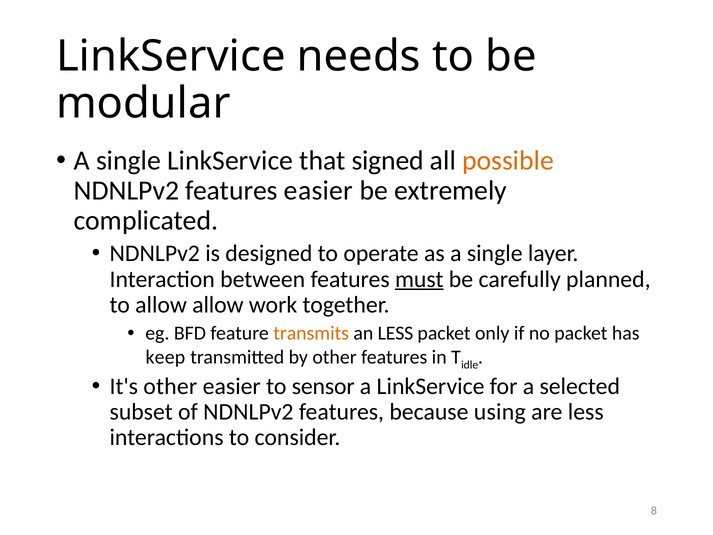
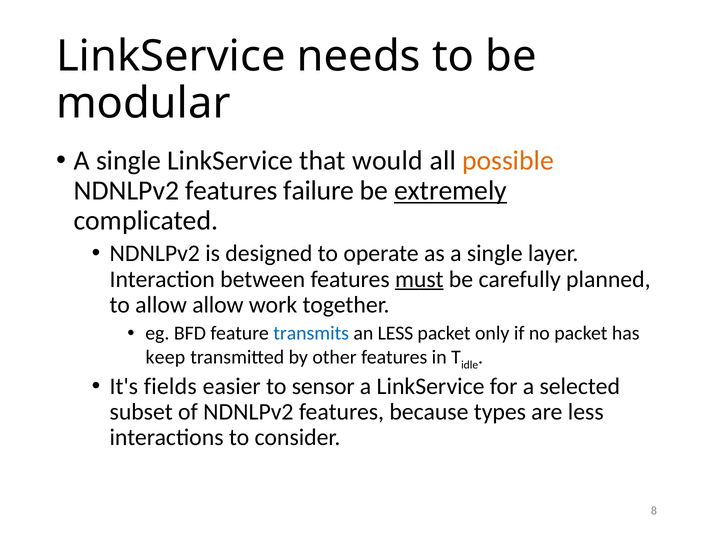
signed: signed -> would
features easier: easier -> failure
extremely underline: none -> present
transmits colour: orange -> blue
It's other: other -> fields
using: using -> types
